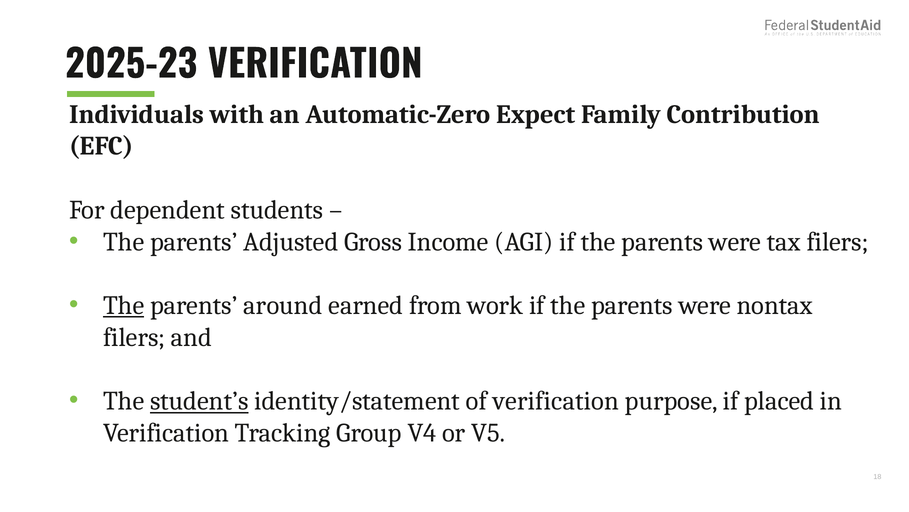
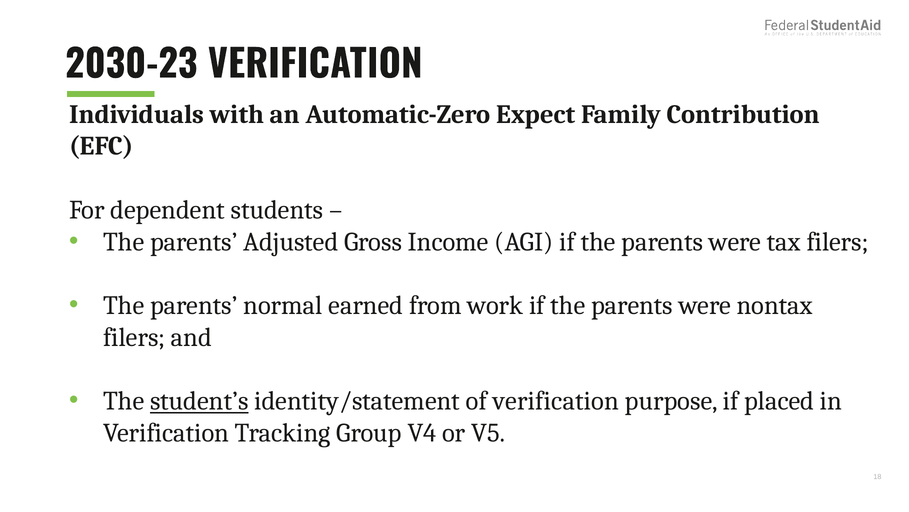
2025-23: 2025-23 -> 2030-23
The at (124, 305) underline: present -> none
around: around -> normal
